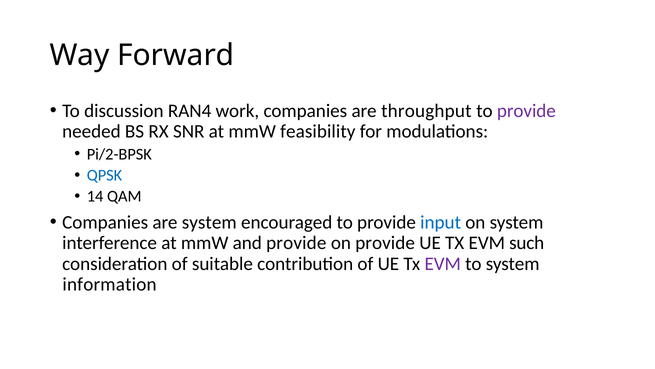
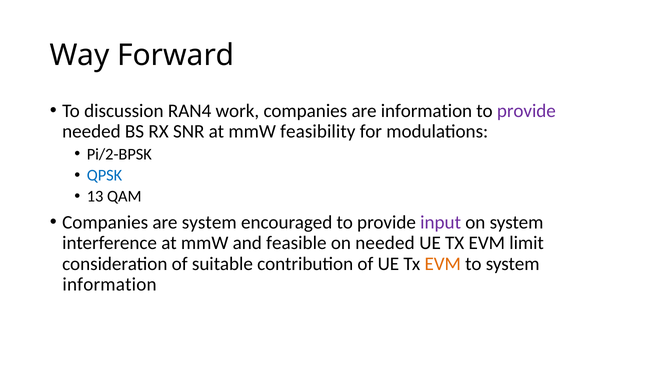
are throughput: throughput -> information
14: 14 -> 13
input colour: blue -> purple
and provide: provide -> feasible
on provide: provide -> needed
such: such -> limit
EVM at (443, 263) colour: purple -> orange
